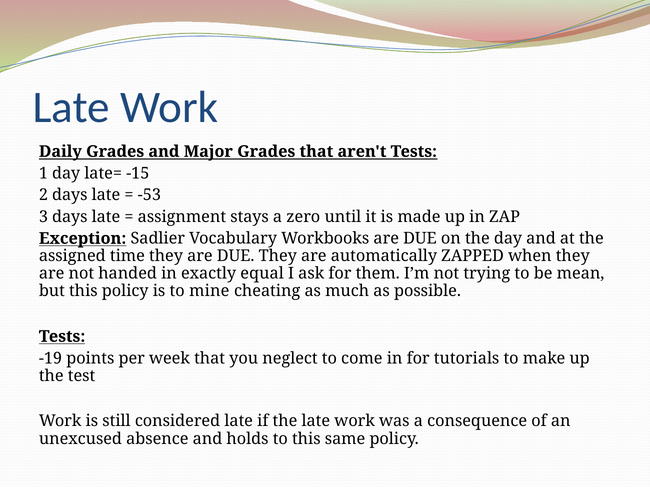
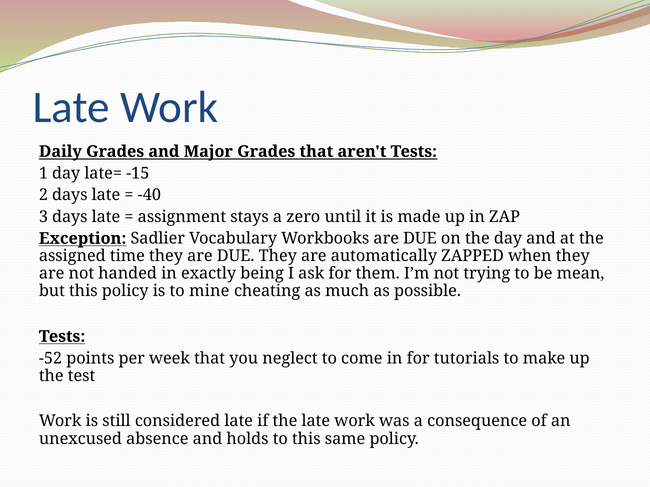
-53: -53 -> -40
equal: equal -> being
-19: -19 -> -52
